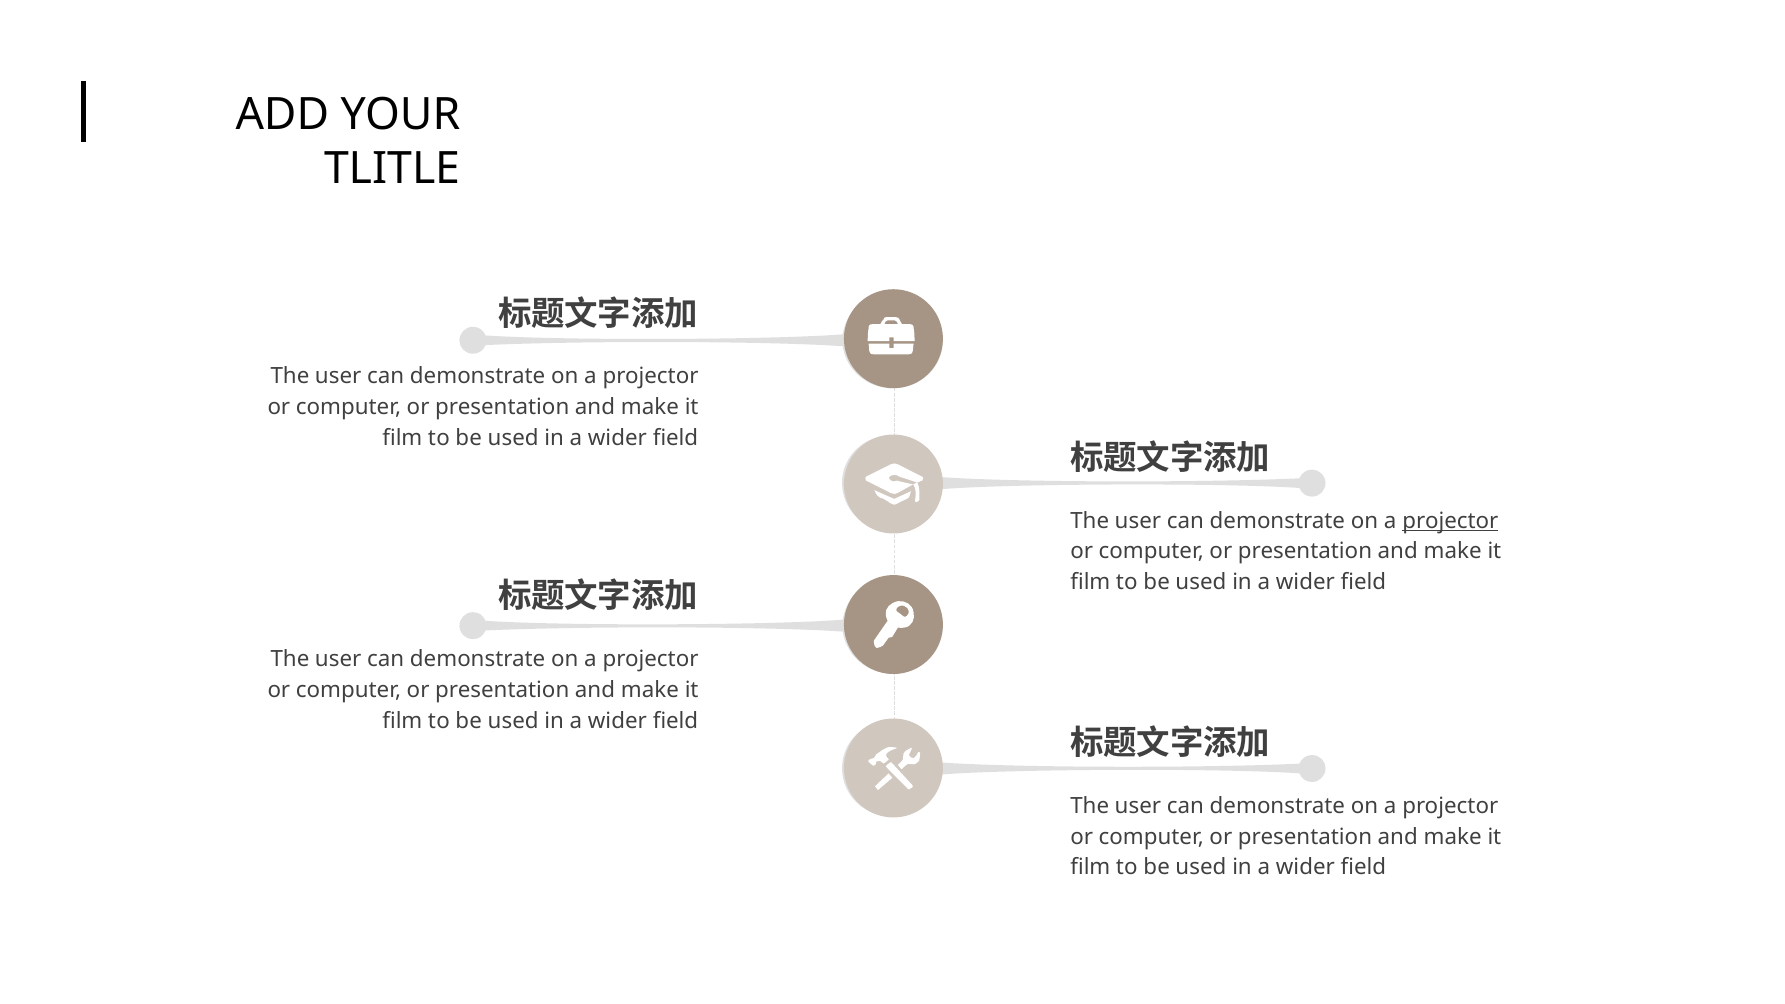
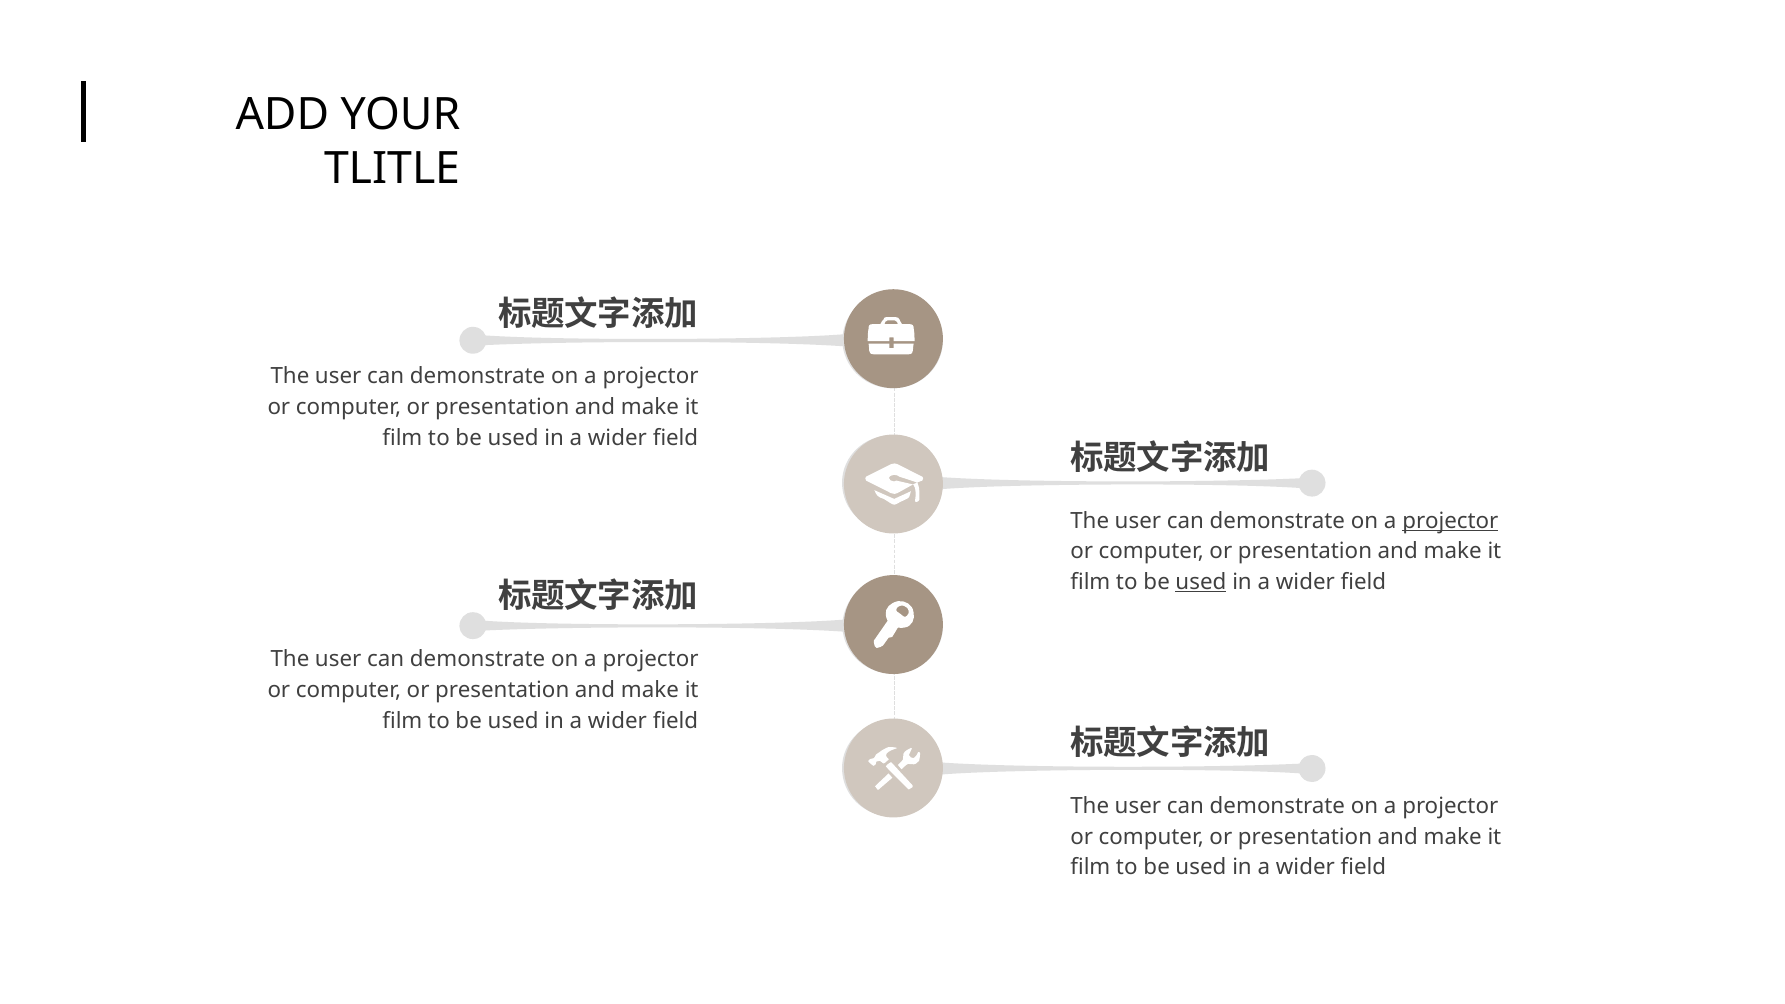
used at (1201, 582) underline: none -> present
